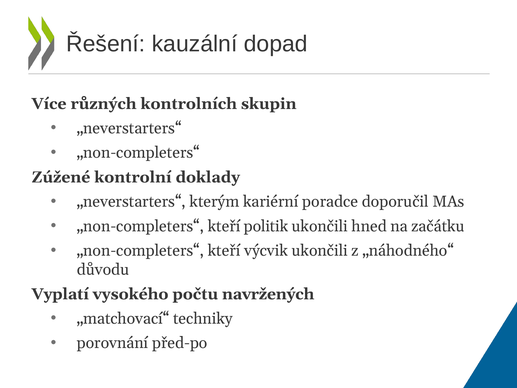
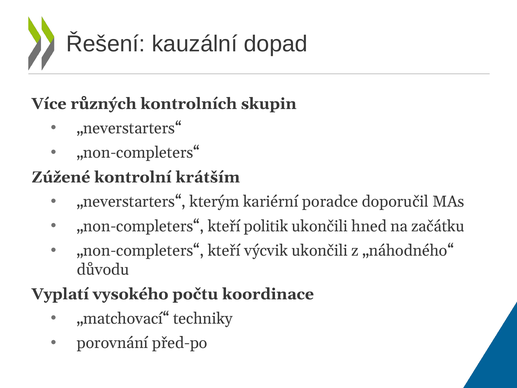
doklady: doklady -> krátším
navržených: navržených -> koordinace
